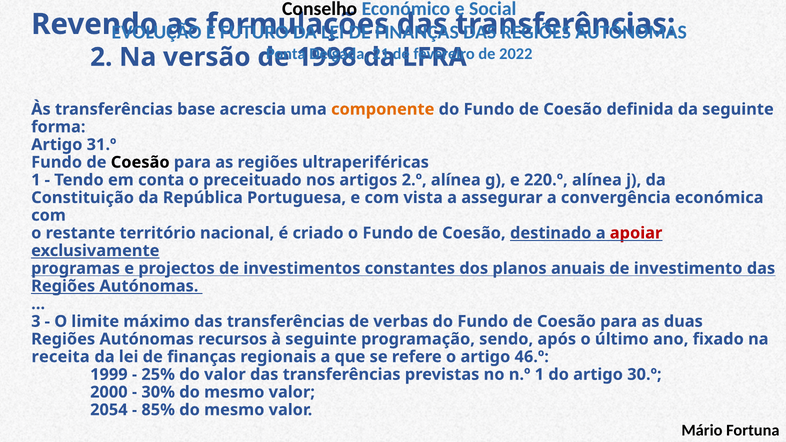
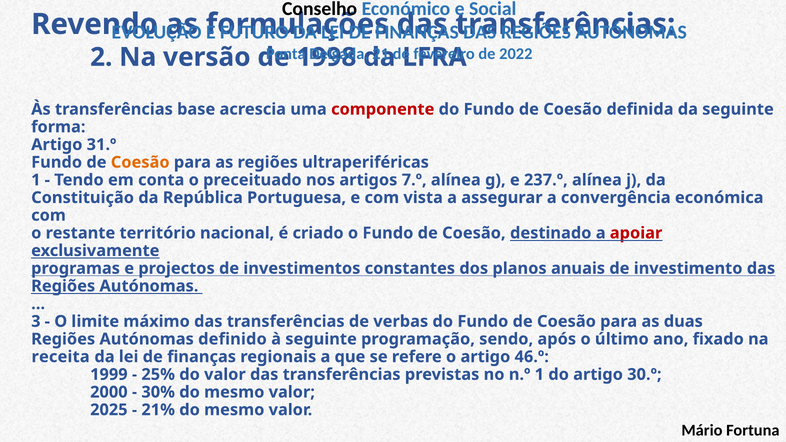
componente colour: orange -> red
Coesão at (140, 162) colour: black -> orange
2.º: 2.º -> 7.º
220.º: 220.º -> 237.º
recursos: recursos -> definido
2054: 2054 -> 2025
85%: 85% -> 21%
